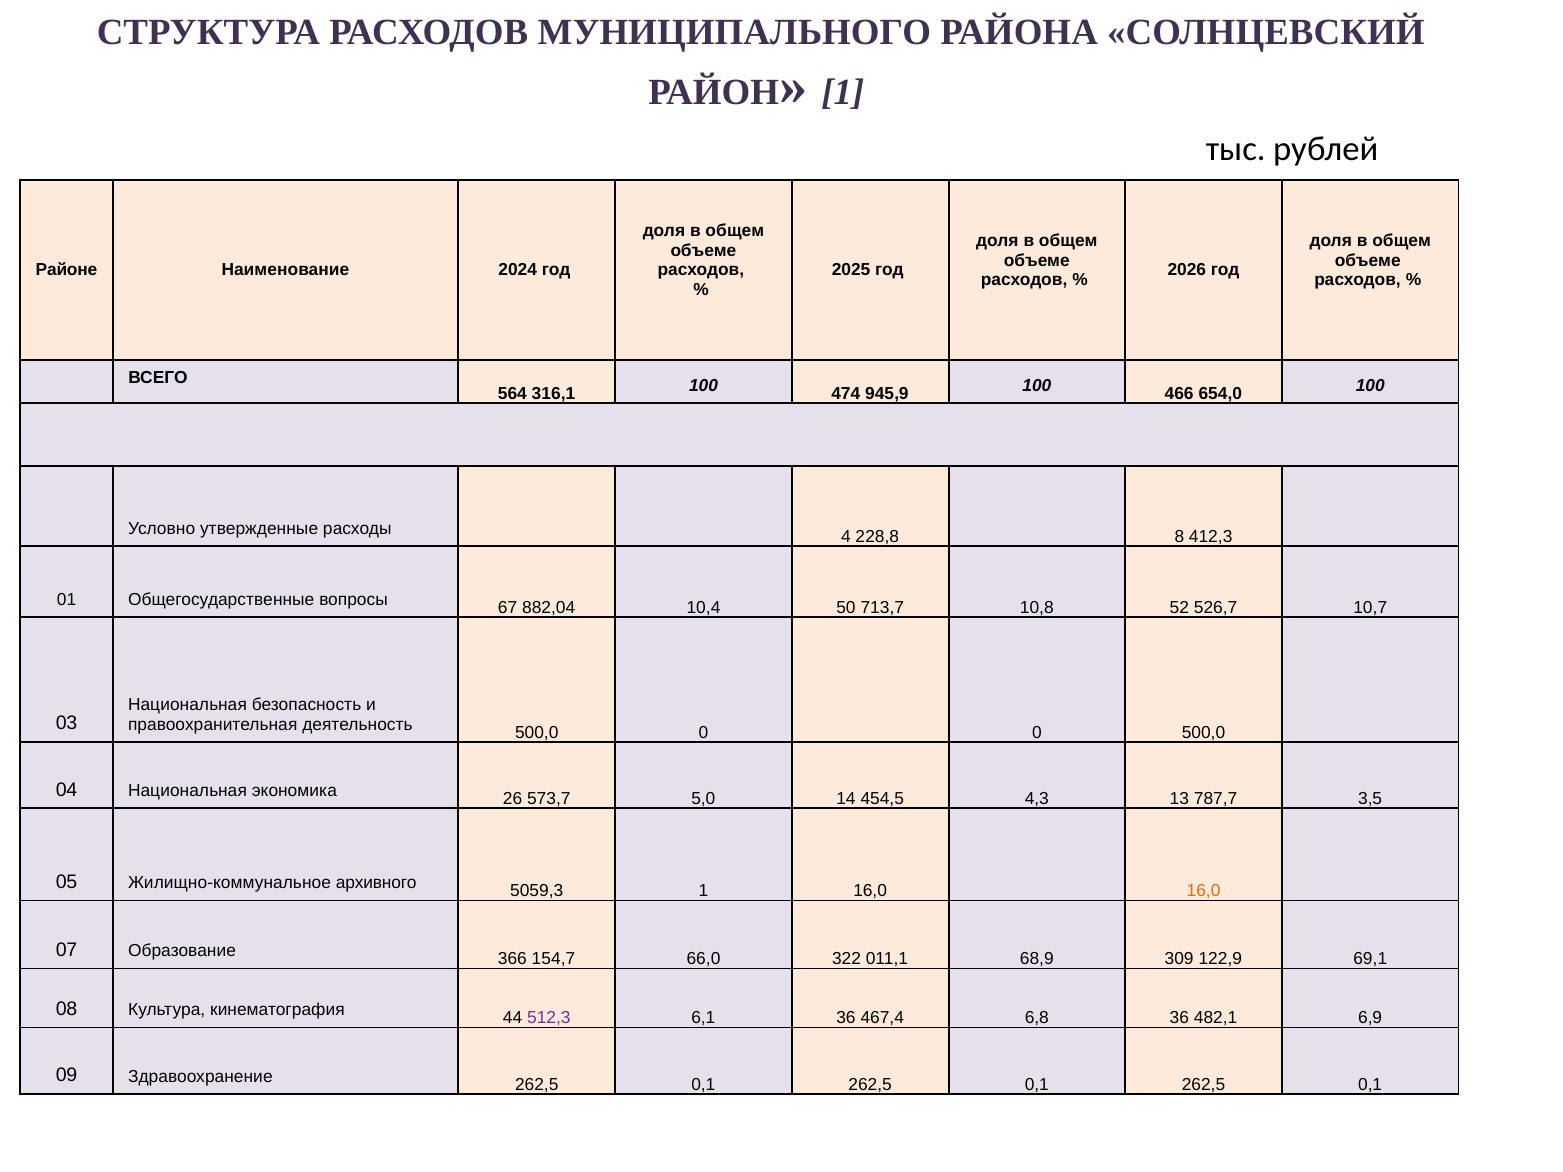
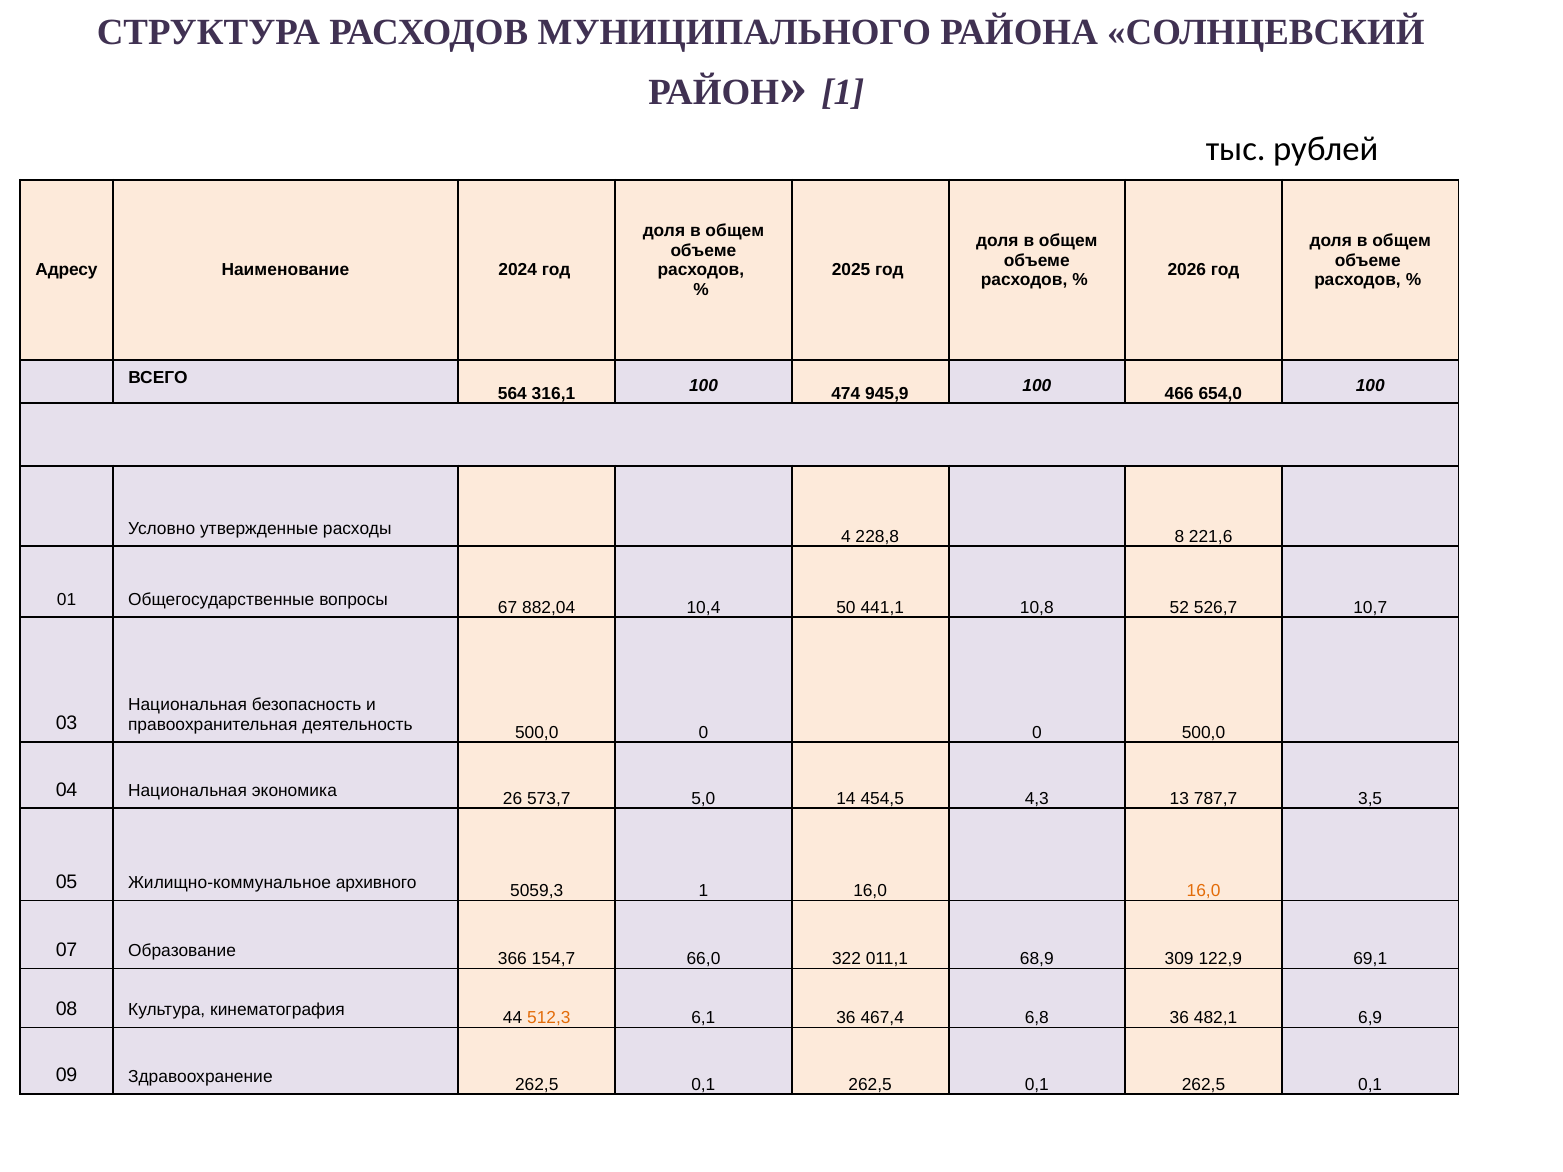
Районе: Районе -> Адресу
412,3: 412,3 -> 221,6
713,7: 713,7 -> 441,1
512,3 colour: purple -> orange
